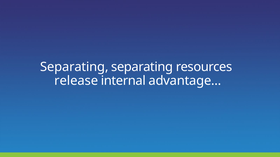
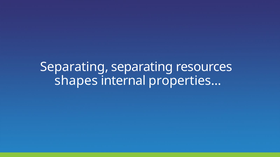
release: release -> shapes
advantage…: advantage… -> properties…
